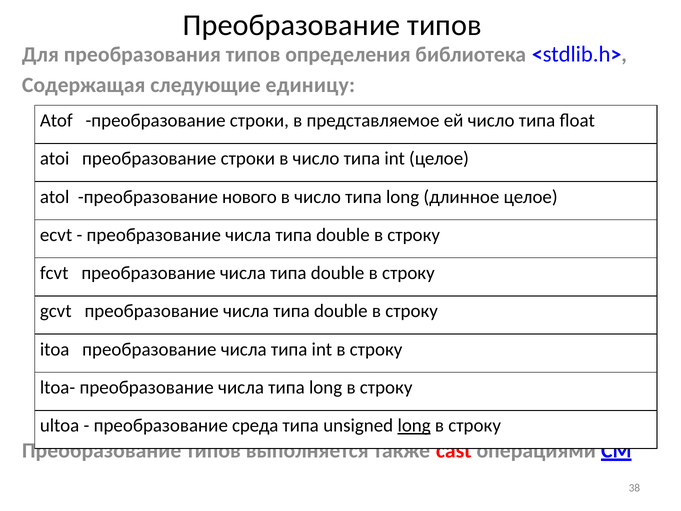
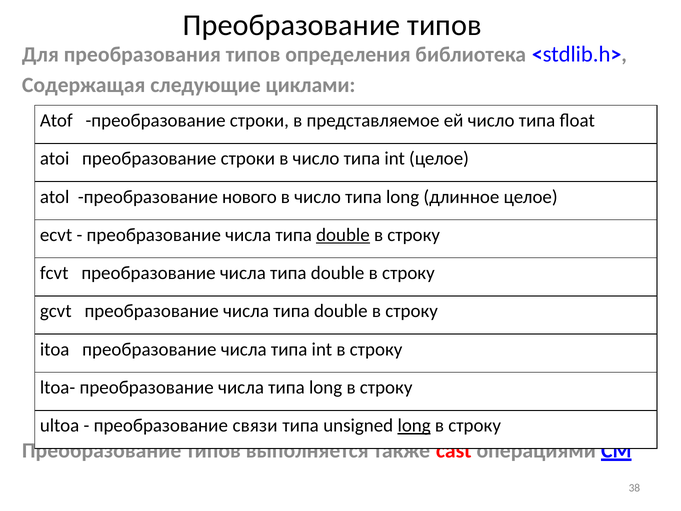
единицу: единицу -> циклами
double at (343, 235) underline: none -> present
среда: среда -> связи
